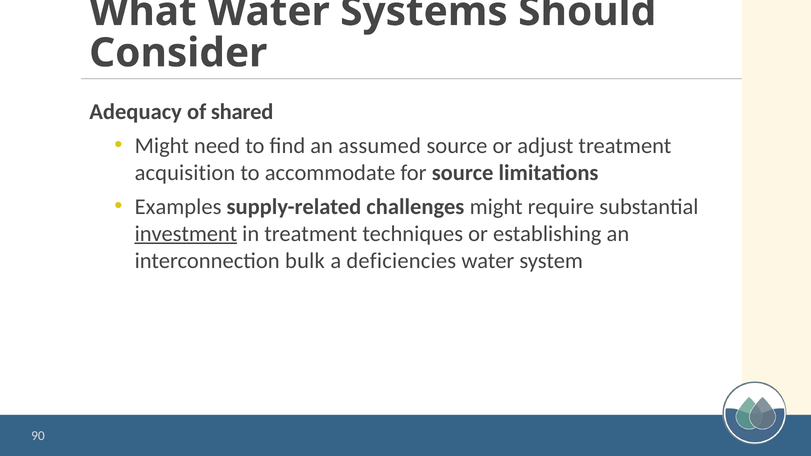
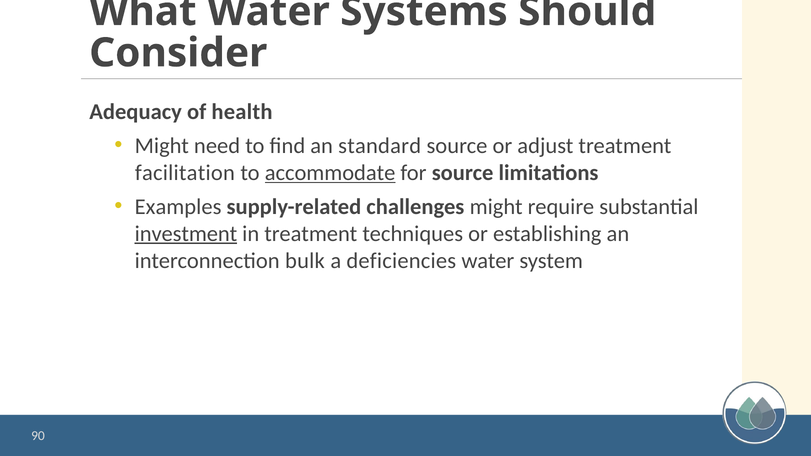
shared: shared -> health
assumed: assumed -> standard
acquisition: acquisition -> facilitation
accommodate underline: none -> present
